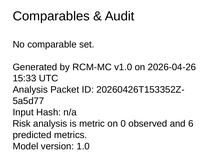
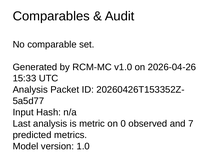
Risk: Risk -> Last
6: 6 -> 7
